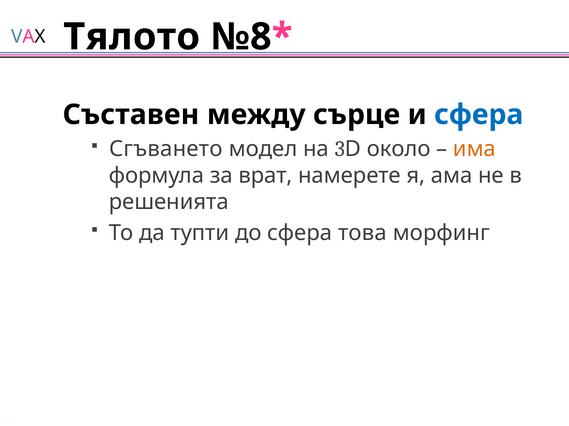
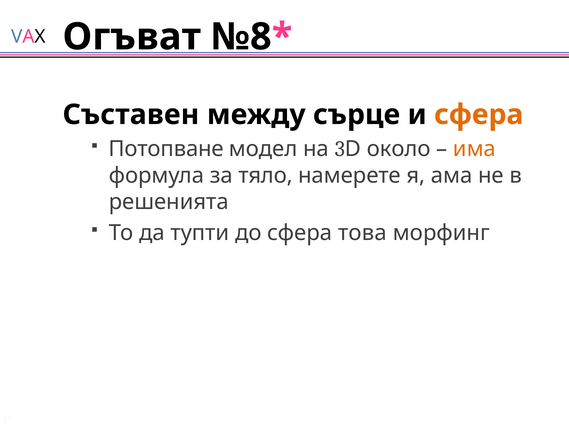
Тялото: Тялото -> Огъват
сфера at (479, 115) colour: blue -> orange
Сгъването: Сгъването -> Потопване
врат: врат -> тяло
